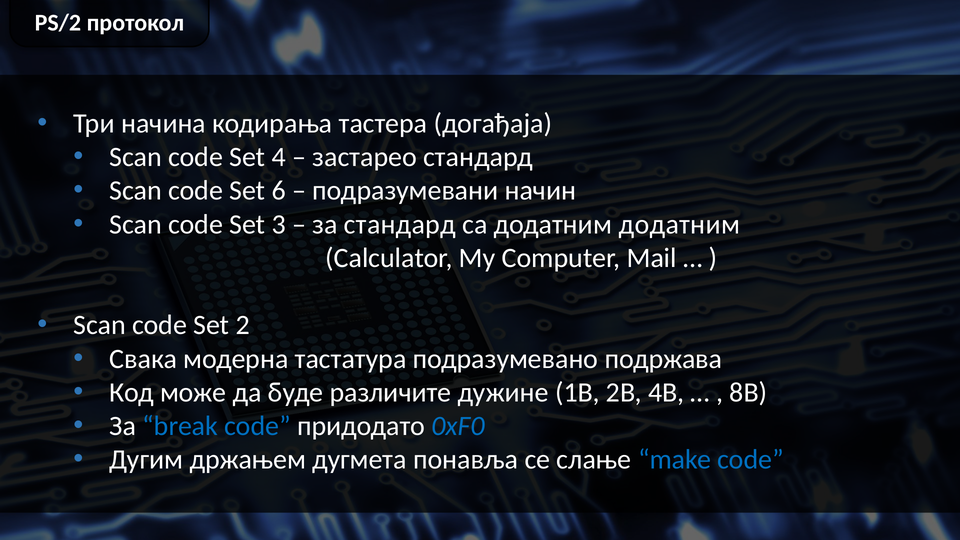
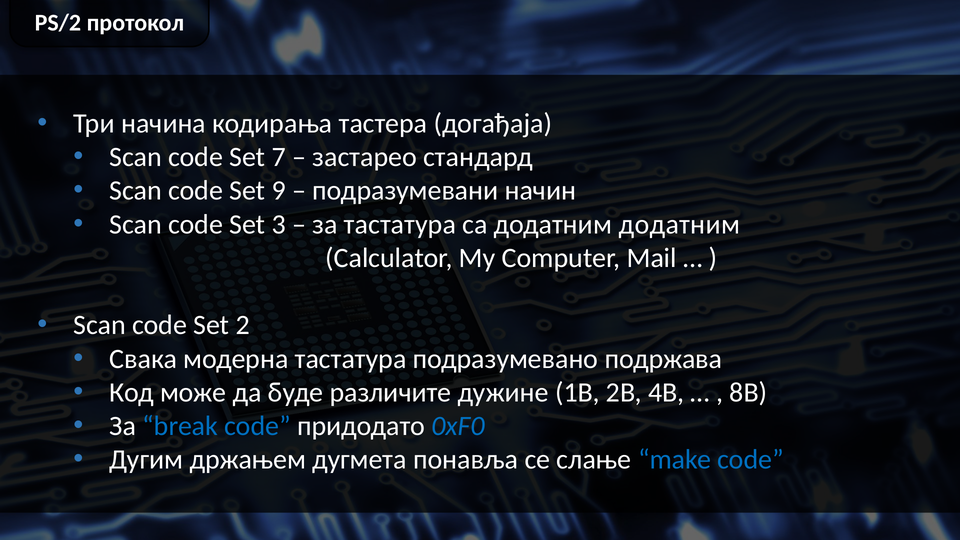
4: 4 -> 7
6: 6 -> 9
за стандард: стандард -> тастатура
